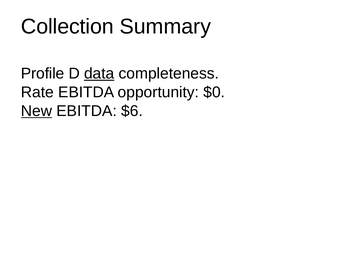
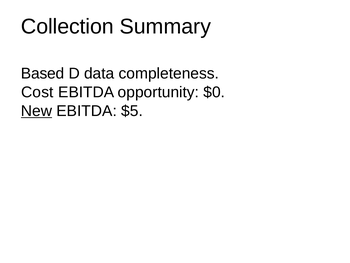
Profile: Profile -> Based
data underline: present -> none
Rate: Rate -> Cost
$6: $6 -> $5
